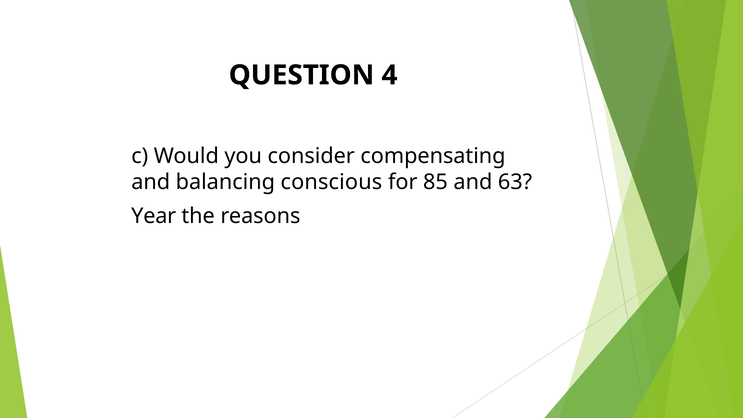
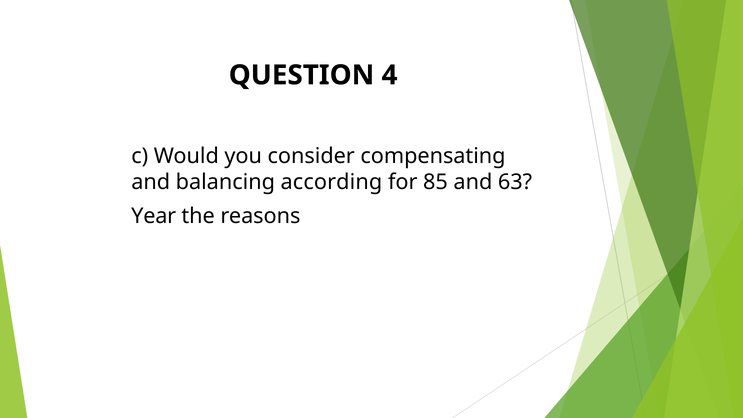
conscious: conscious -> according
